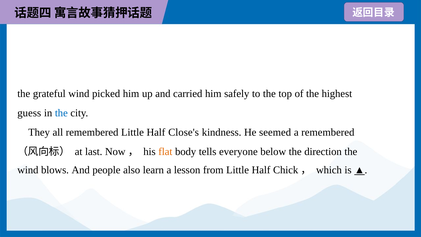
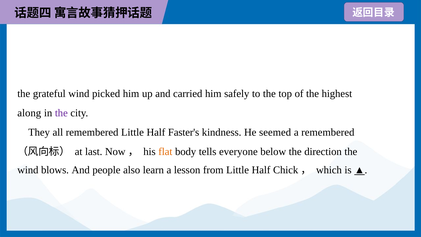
guess: guess -> along
the at (61, 113) colour: blue -> purple
Close's: Close's -> Faster's
